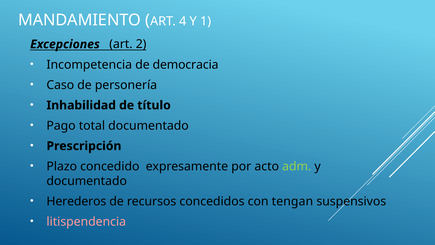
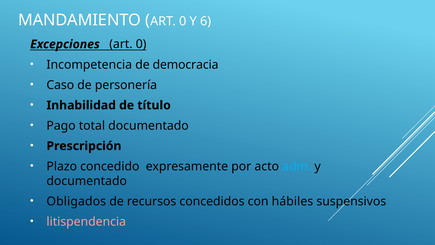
4 at (183, 21): 4 -> 0
1: 1 -> 6
Excepciones art 2: 2 -> 0
adm colour: light green -> light blue
Herederos: Herederos -> Obligados
tengan: tengan -> hábiles
